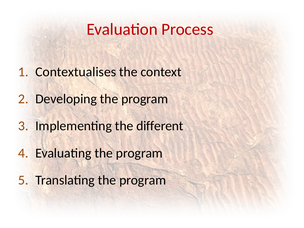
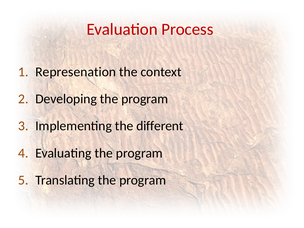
Contextualises: Contextualises -> Represenation
